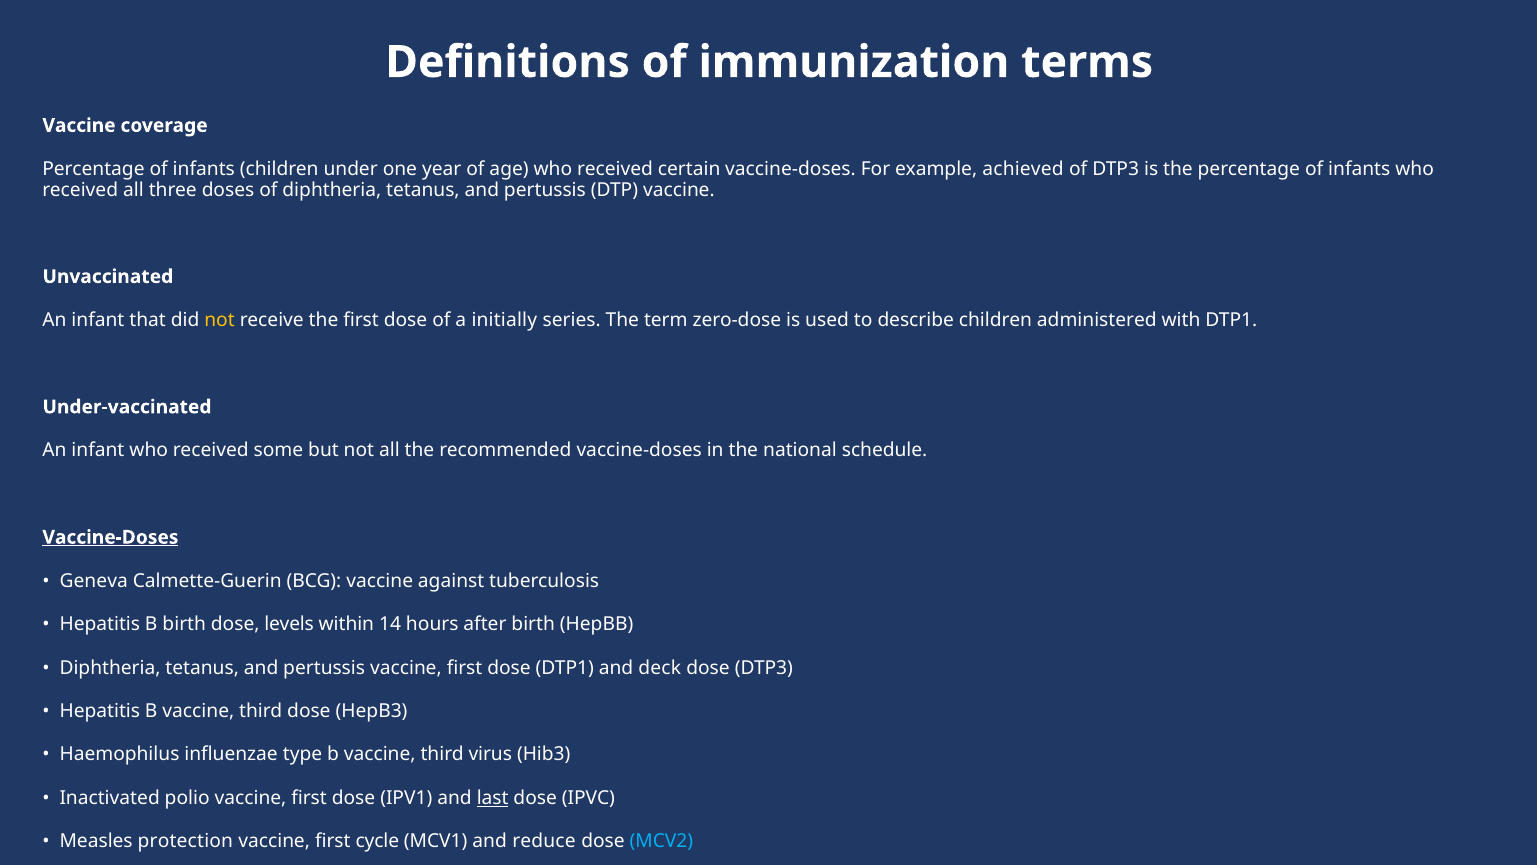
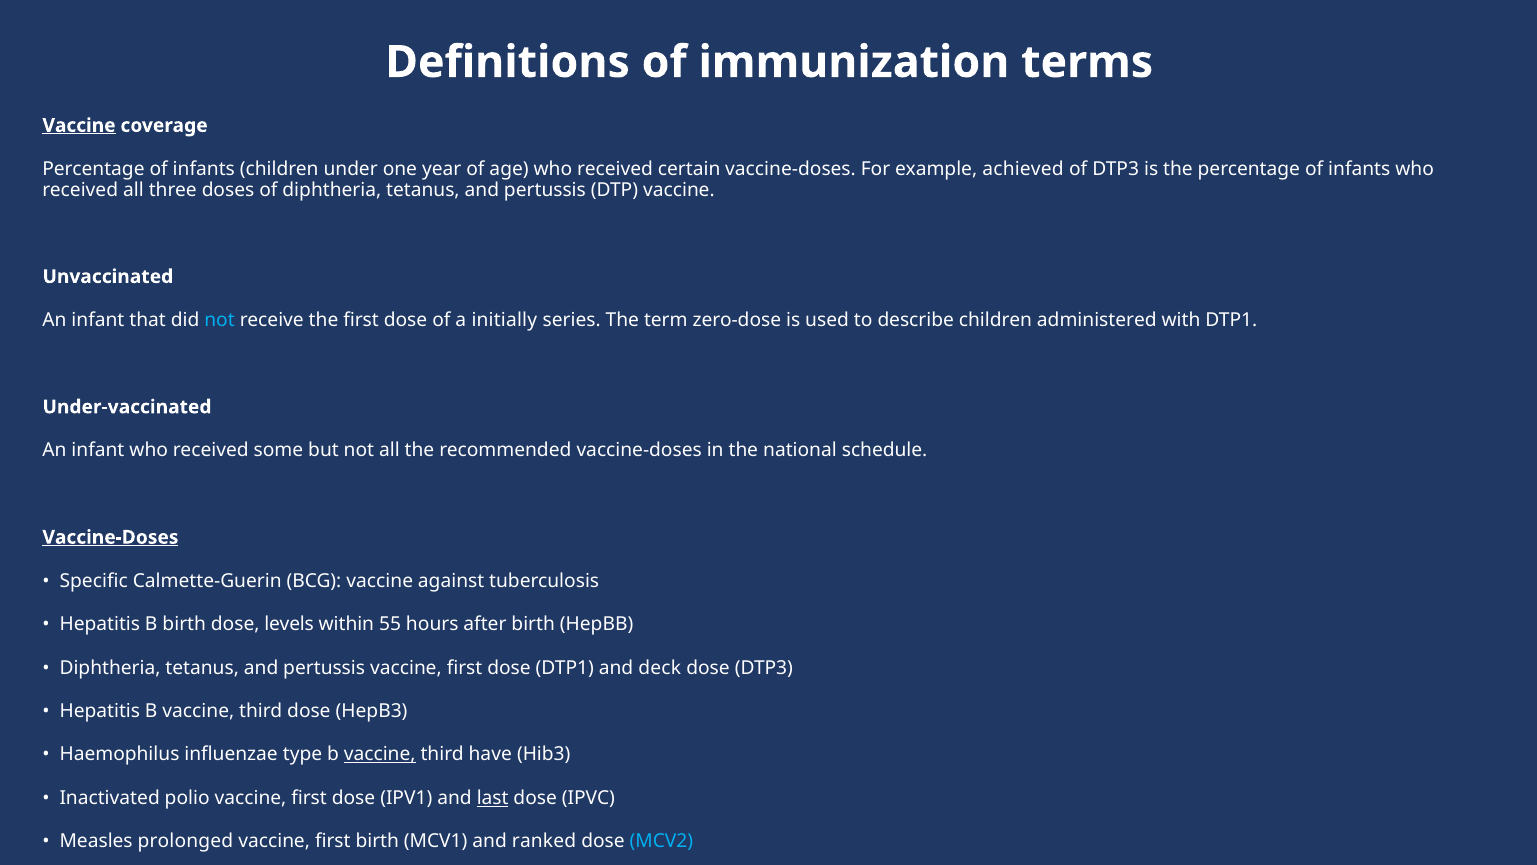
Vaccine at (79, 125) underline: none -> present
not at (220, 320) colour: yellow -> light blue
Geneva: Geneva -> Specific
14: 14 -> 55
vaccine at (380, 754) underline: none -> present
virus: virus -> have
protection: protection -> prolonged
first cycle: cycle -> birth
reduce: reduce -> ranked
